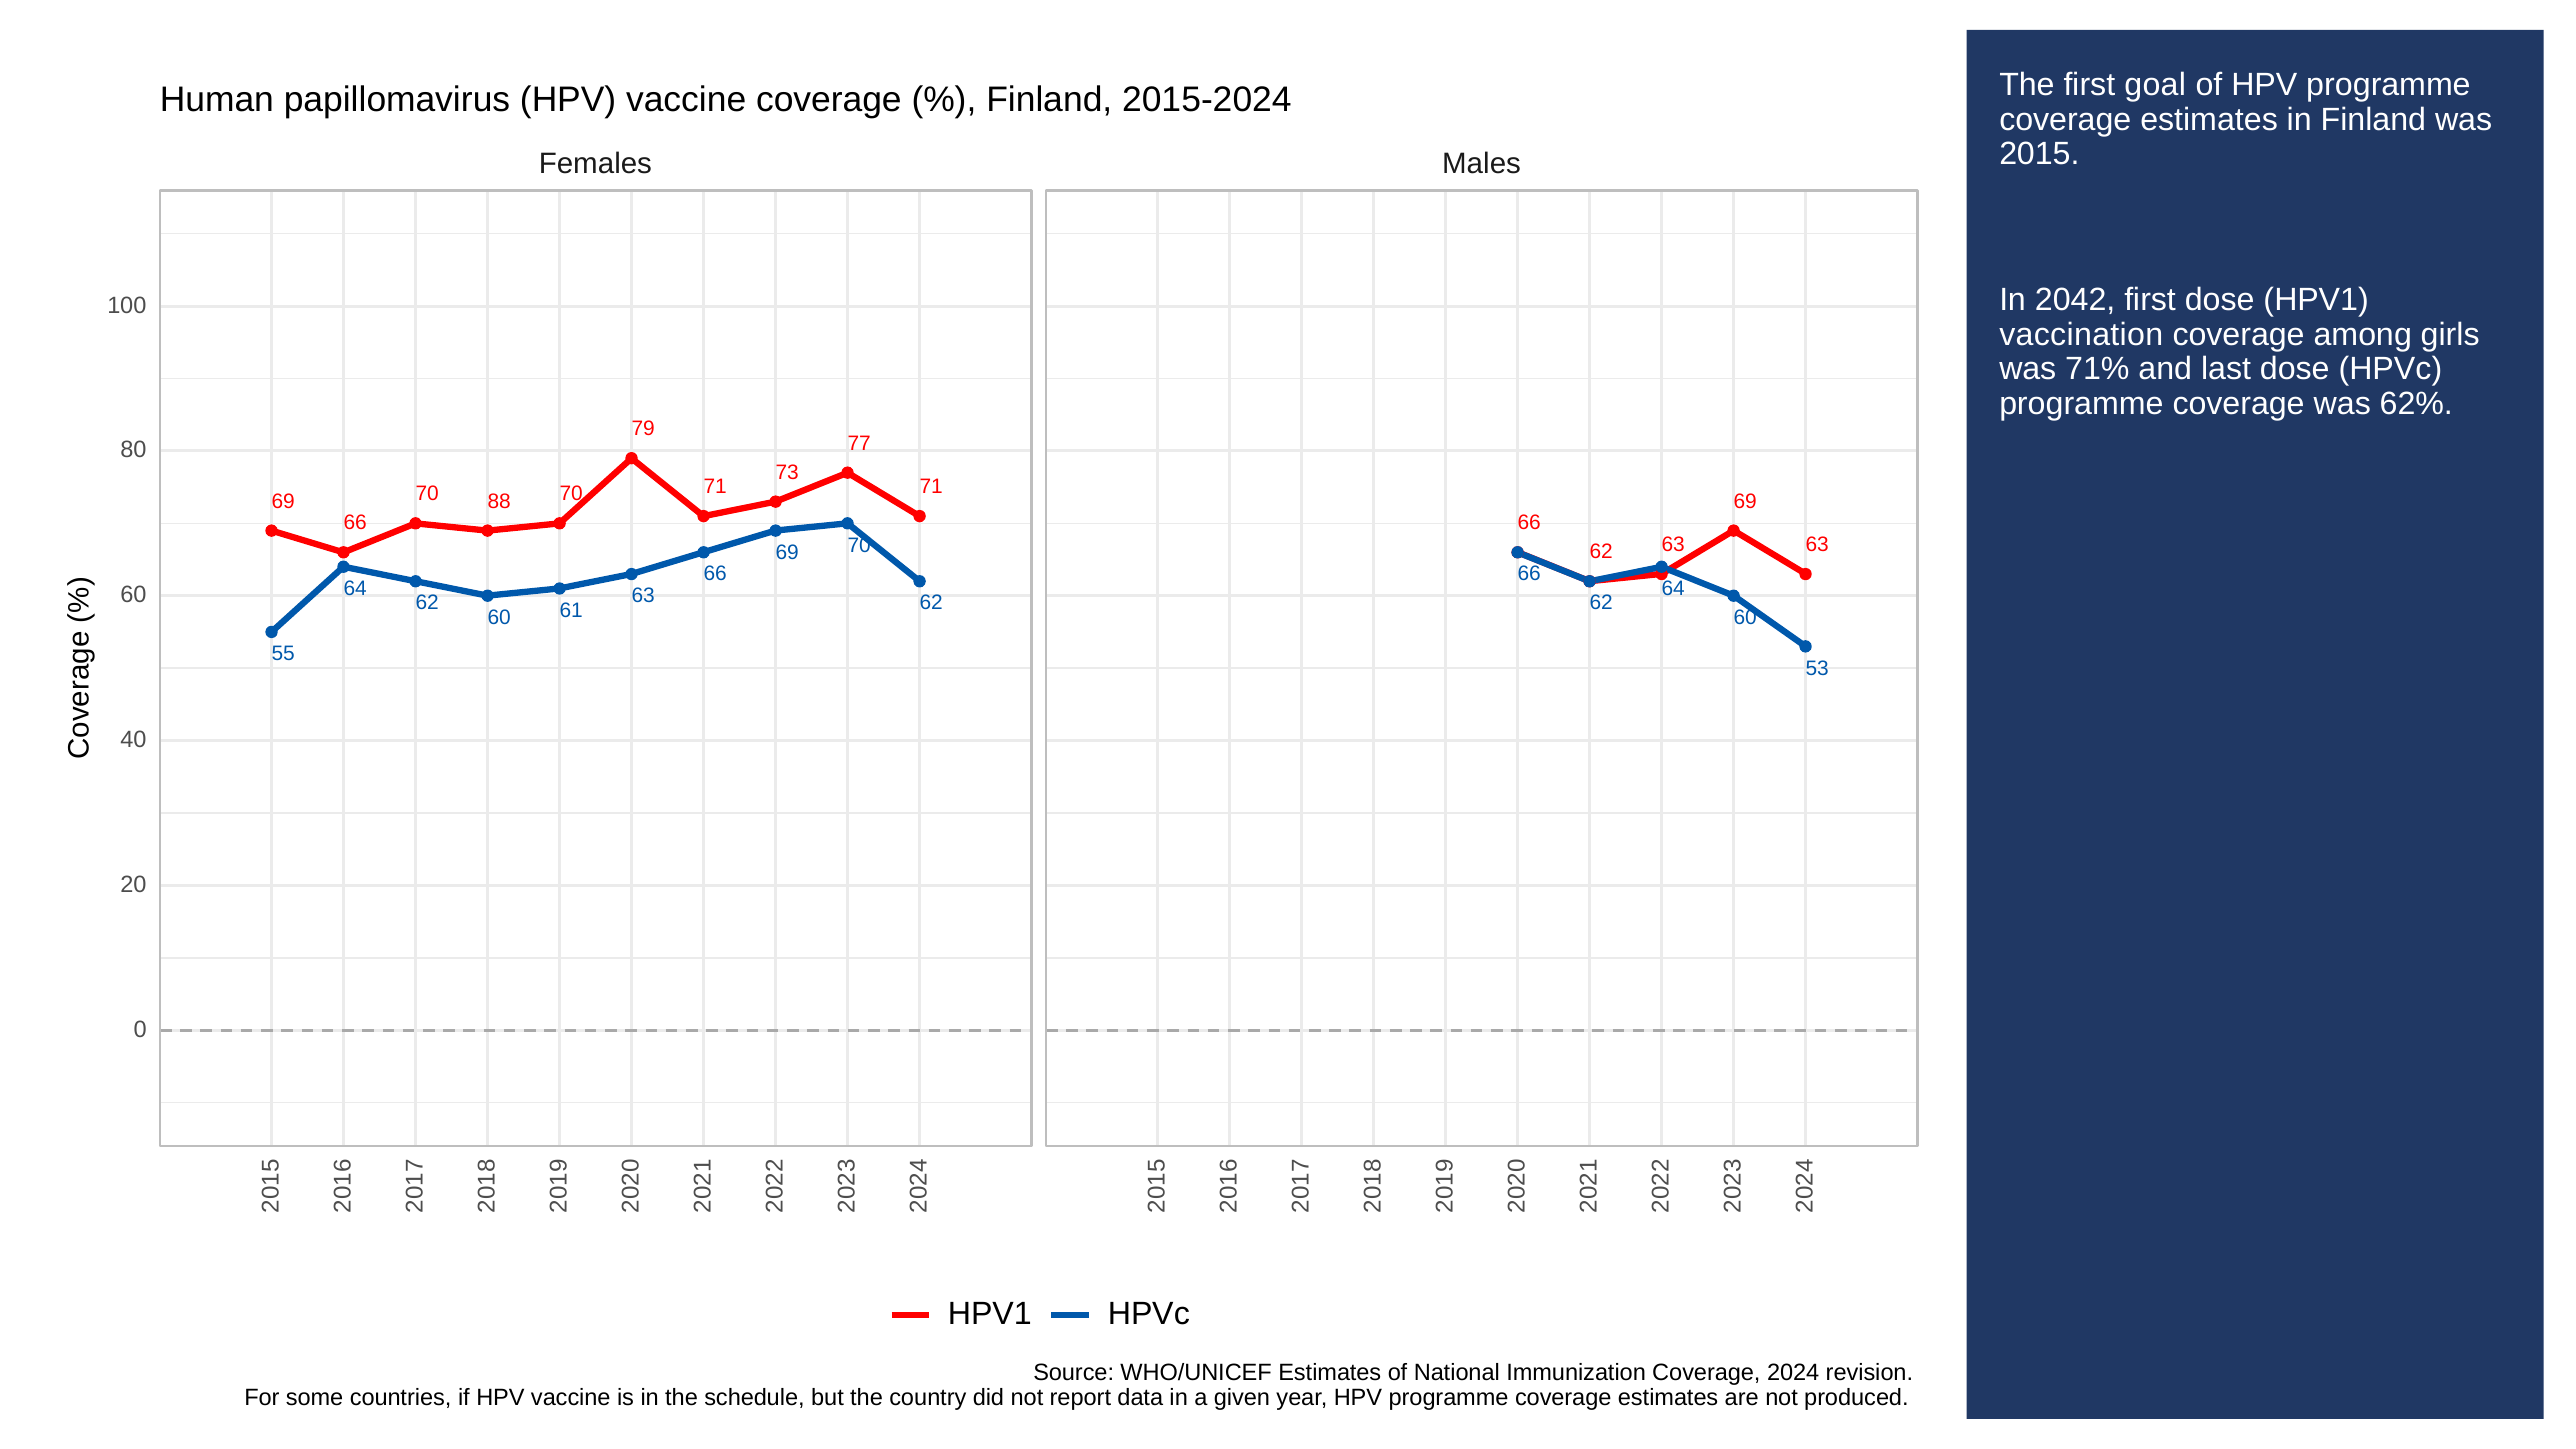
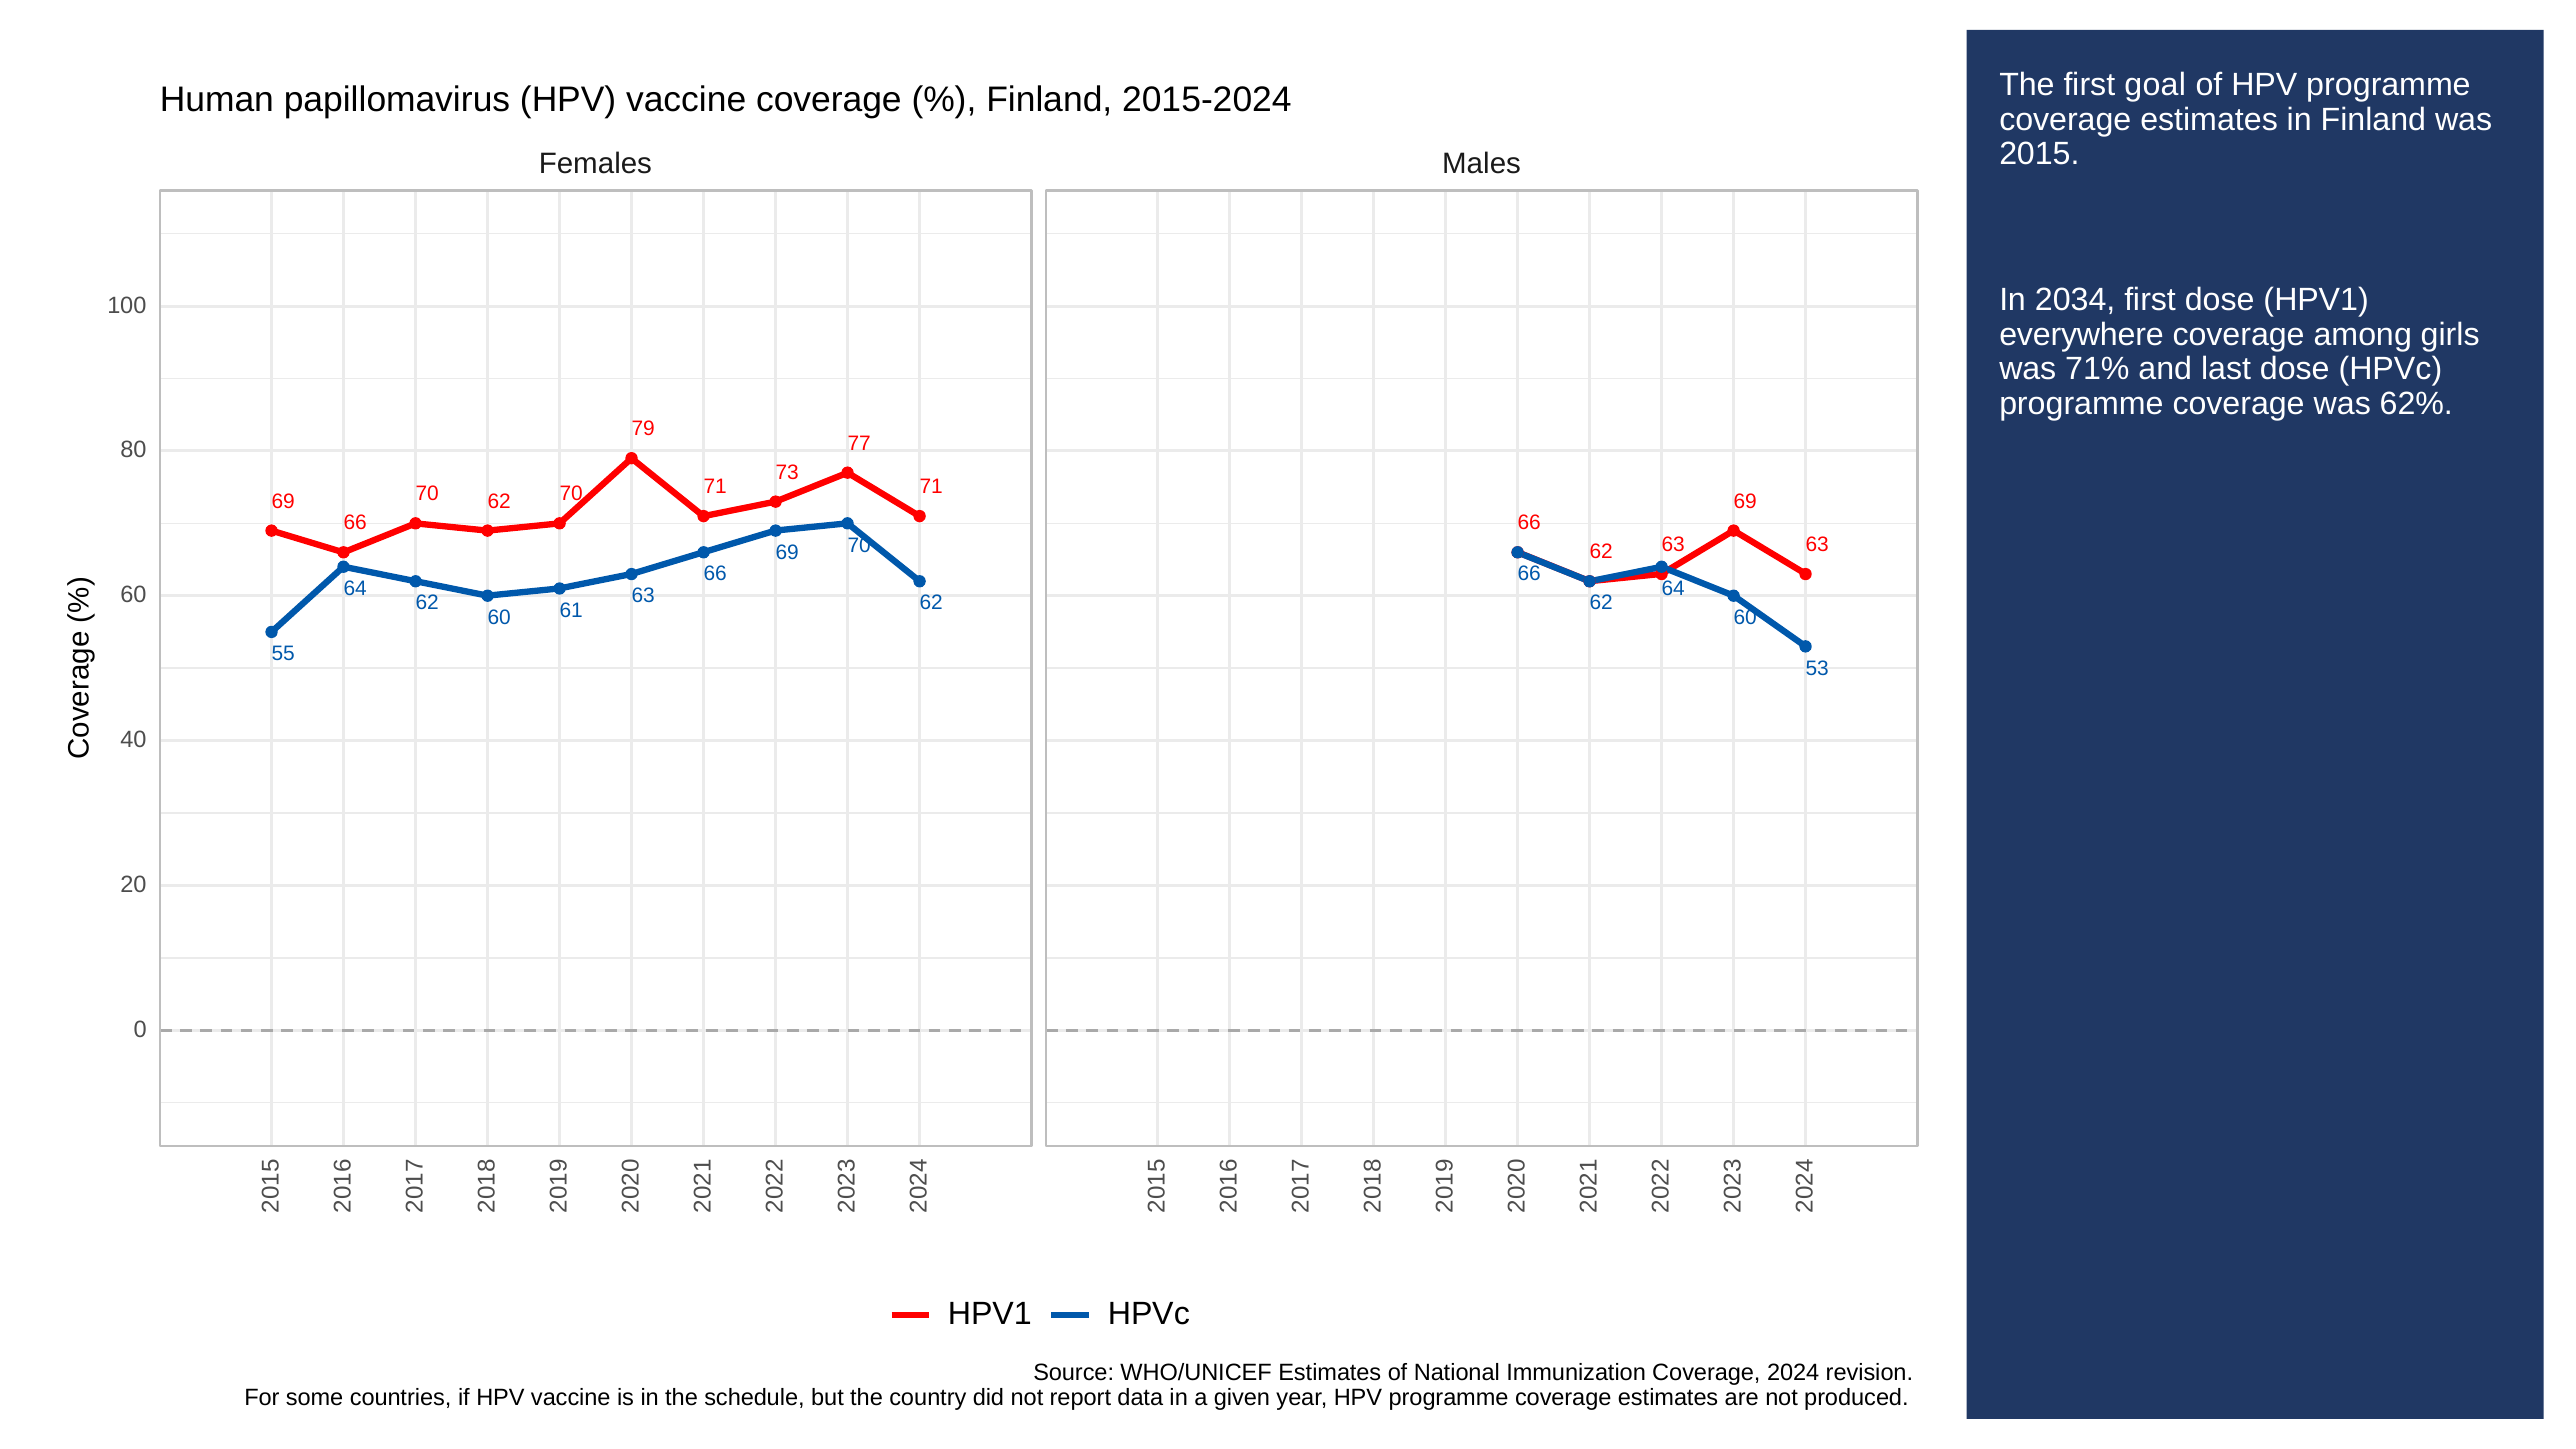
2042: 2042 -> 2034
vaccination: vaccination -> everywhere
88 at (499, 501): 88 -> 62
